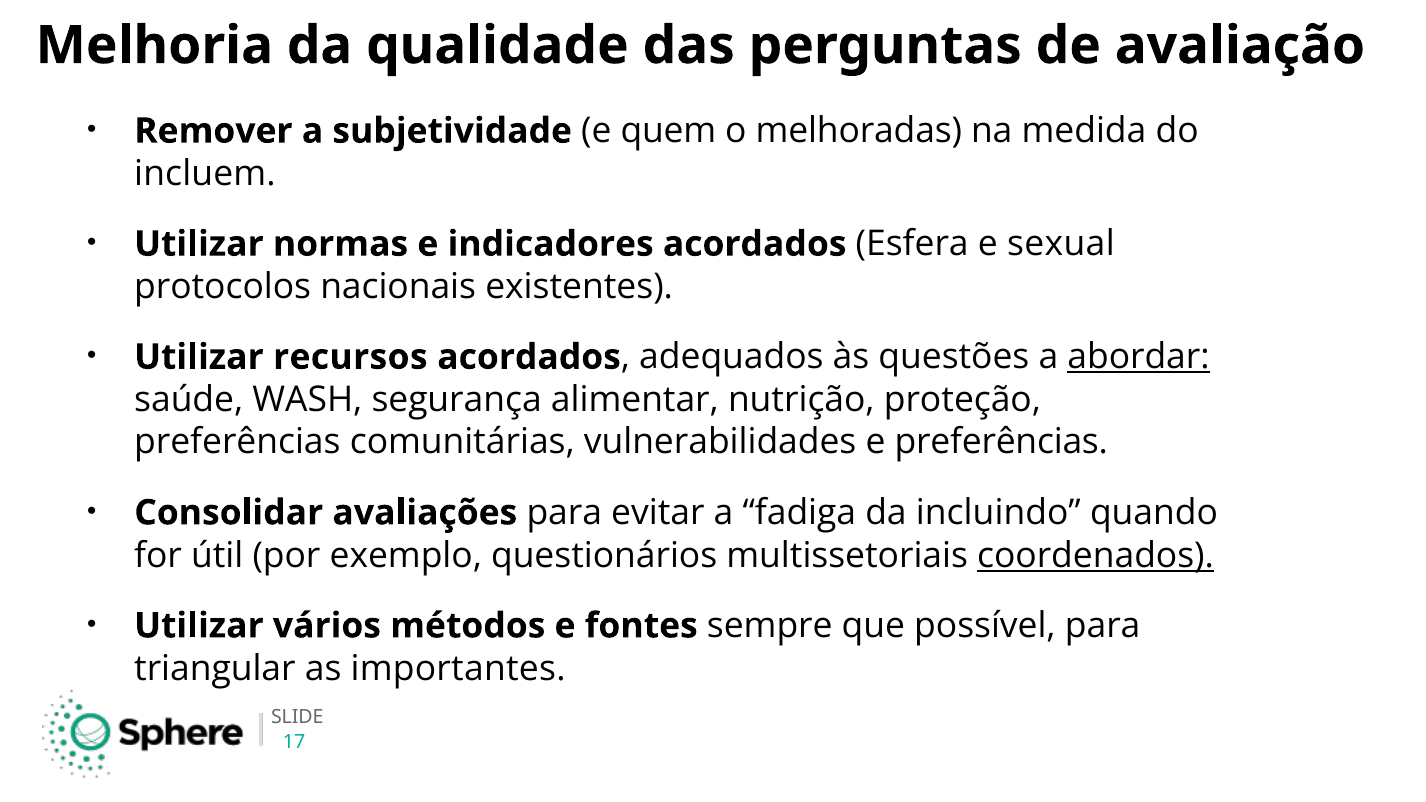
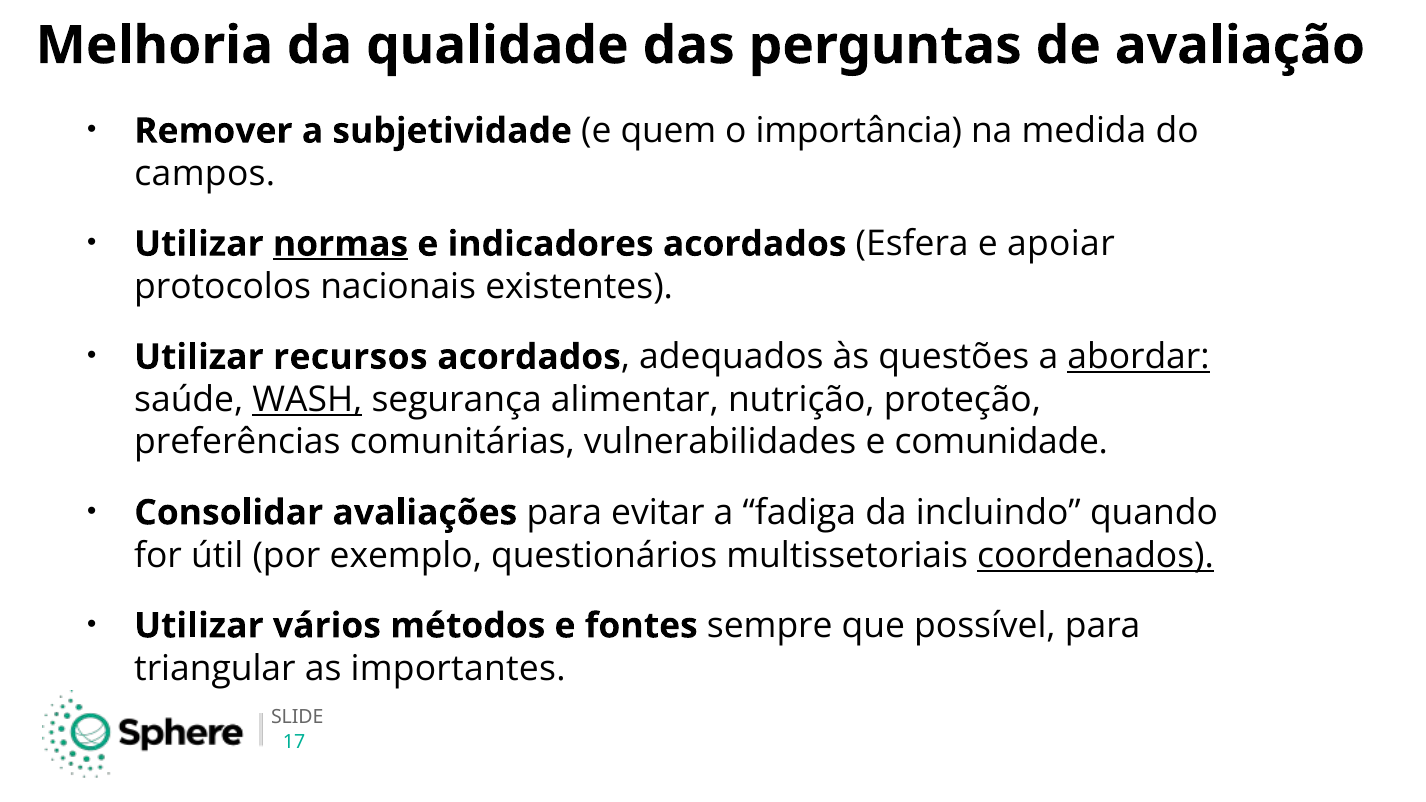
melhoradas: melhoradas -> importância
incluem: incluem -> campos
normas underline: none -> present
sexual: sexual -> apoiar
WASH underline: none -> present
e preferências: preferências -> comunidade
